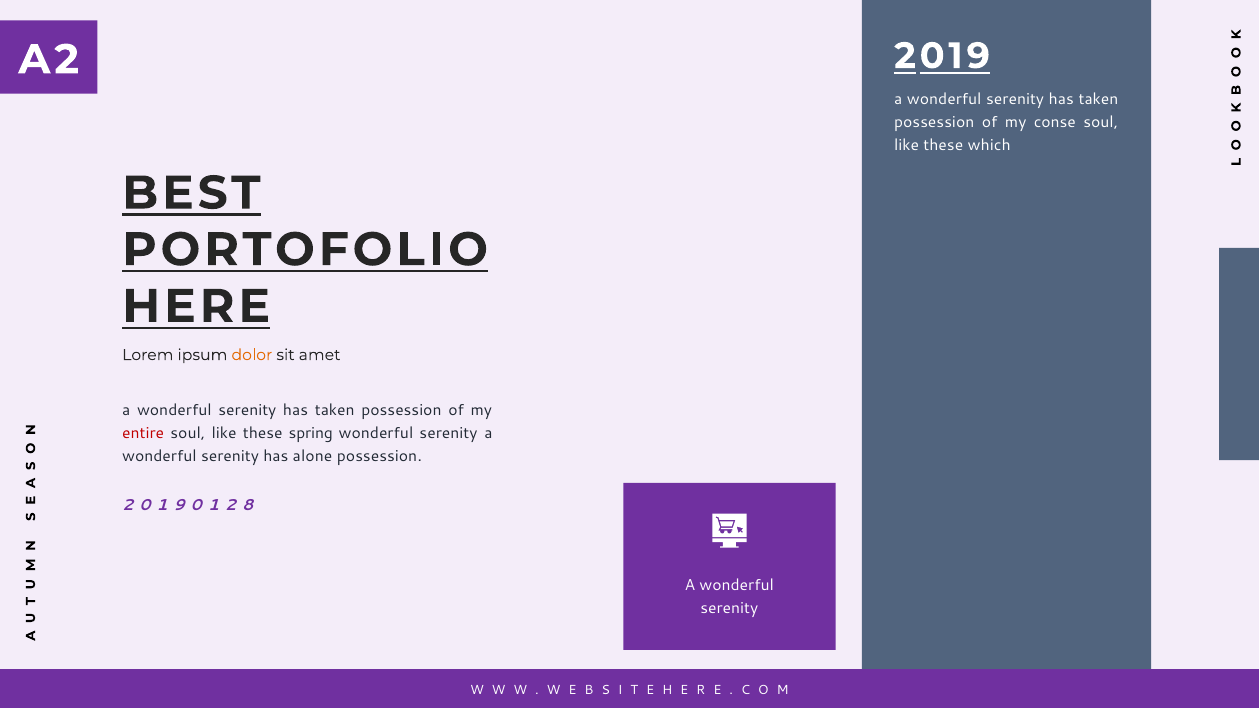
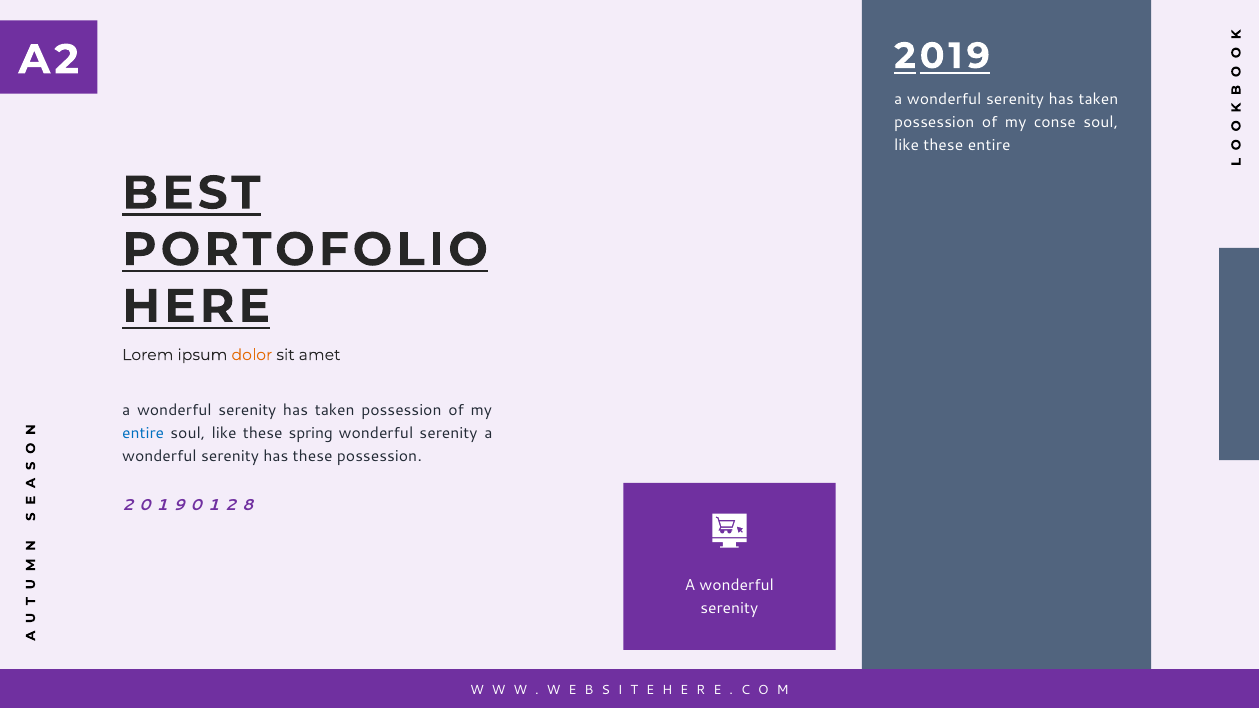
these which: which -> entire
entire at (143, 433) colour: red -> blue
has alone: alone -> these
